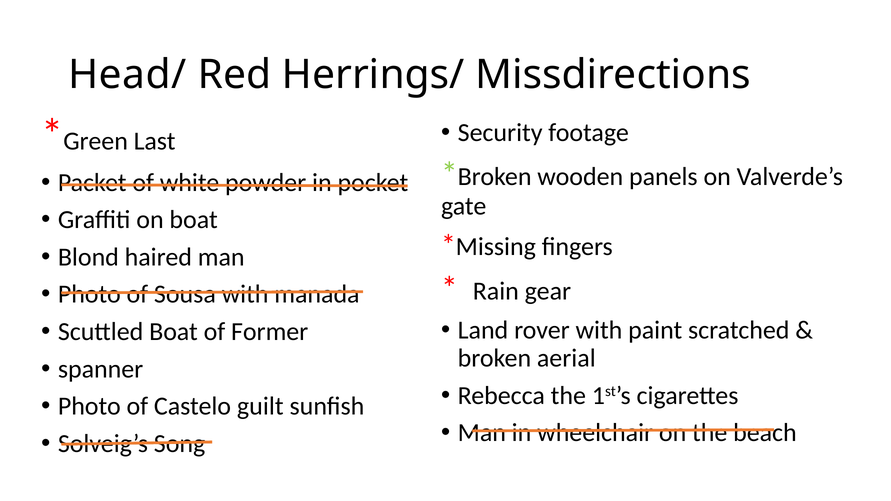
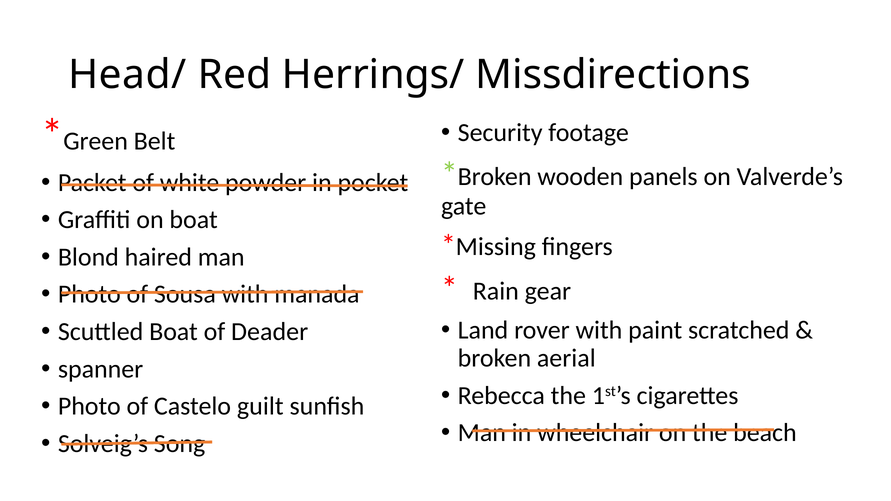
Last: Last -> Belt
Former: Former -> Deader
